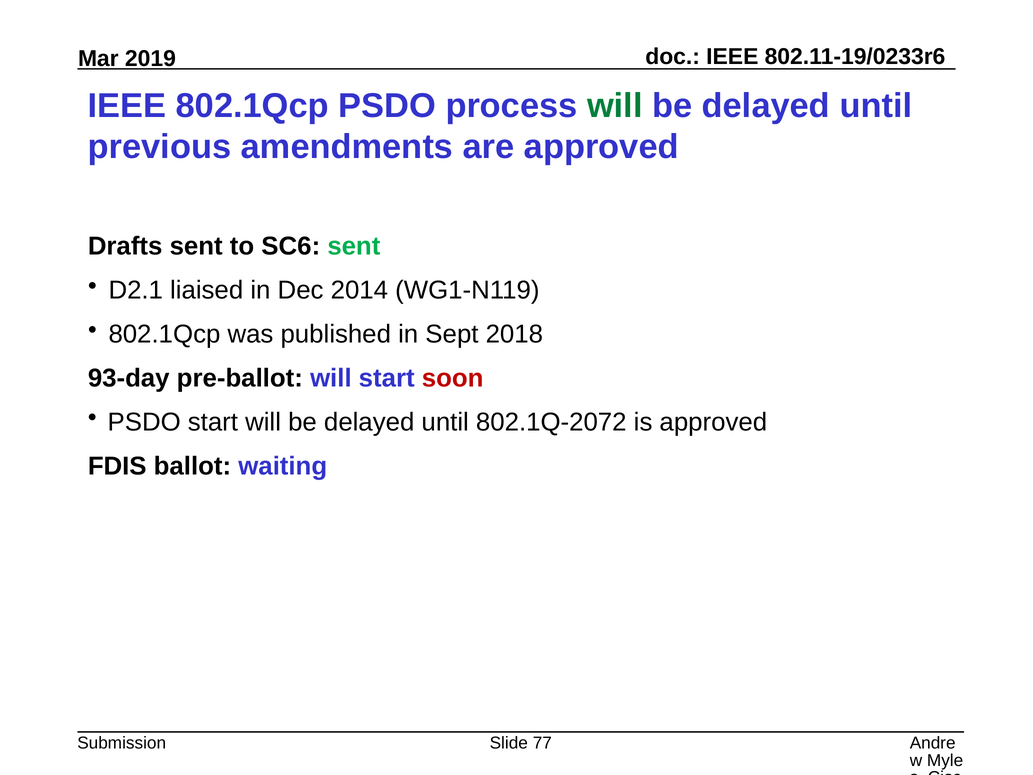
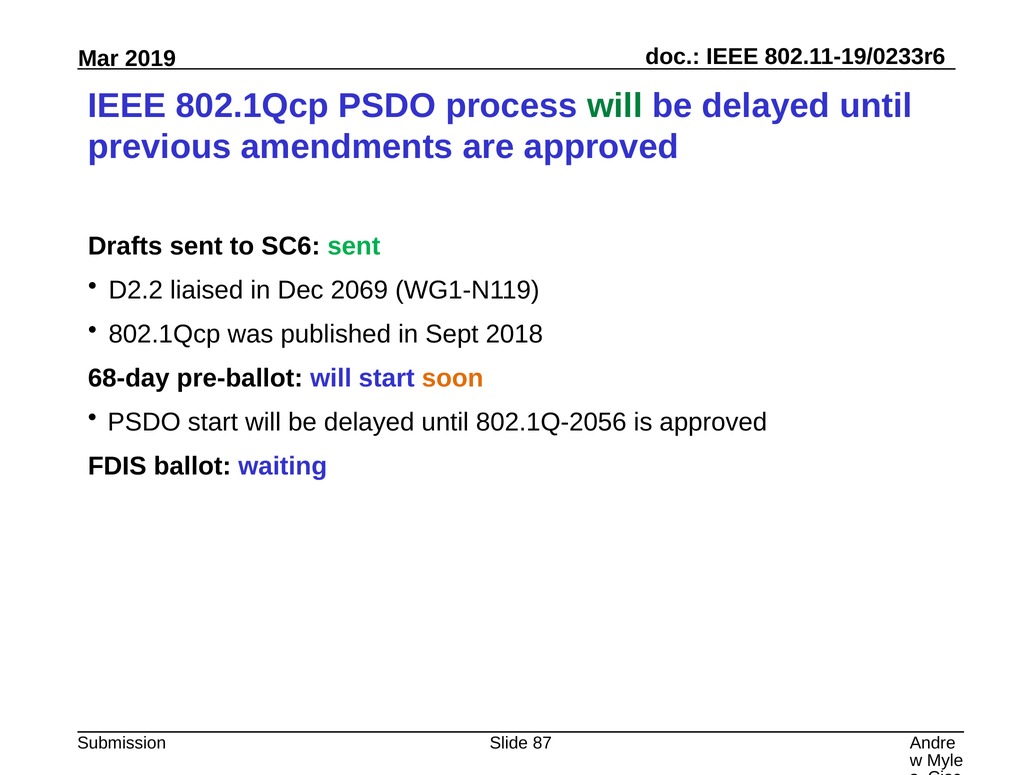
D2.1: D2.1 -> D2.2
2014: 2014 -> 2069
93-day: 93-day -> 68-day
soon colour: red -> orange
802.1Q-2072: 802.1Q-2072 -> 802.1Q-2056
77: 77 -> 87
